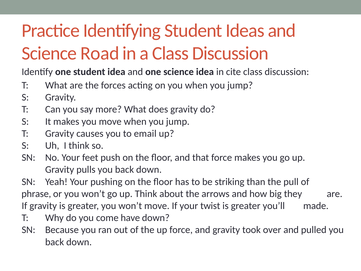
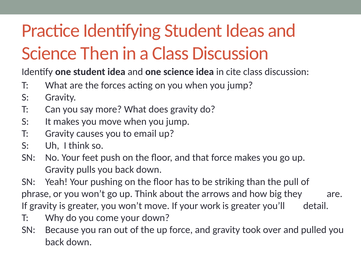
Road: Road -> Then
twist: twist -> work
made: made -> detail
come have: have -> your
